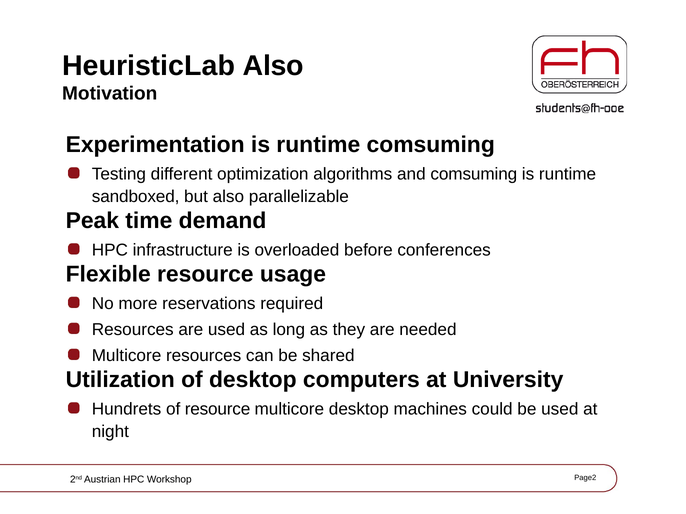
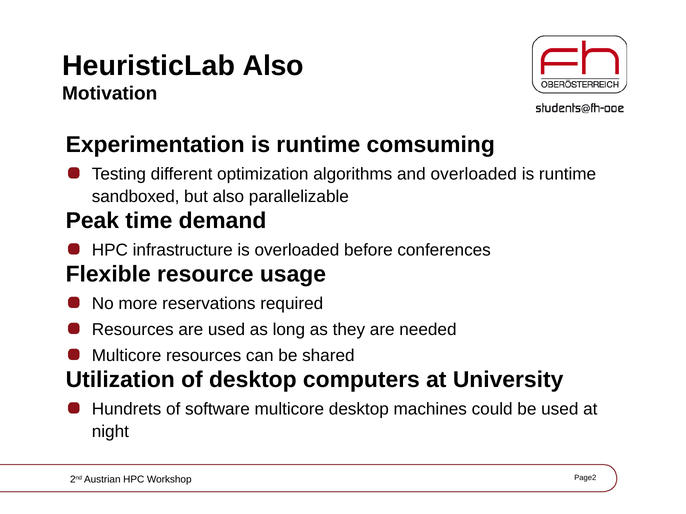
and comsuming: comsuming -> overloaded
of resource: resource -> software
